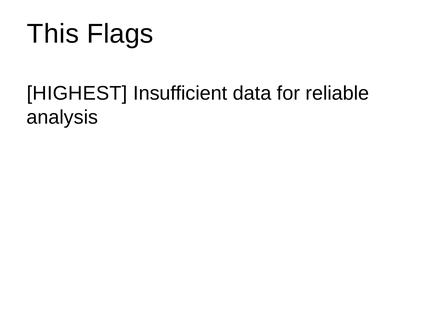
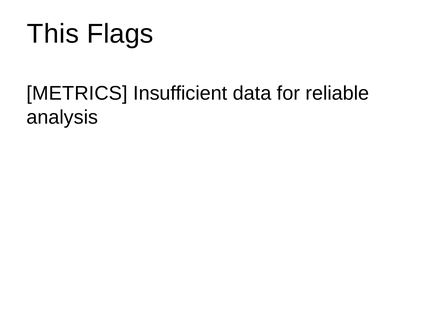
HIGHEST: HIGHEST -> METRICS
